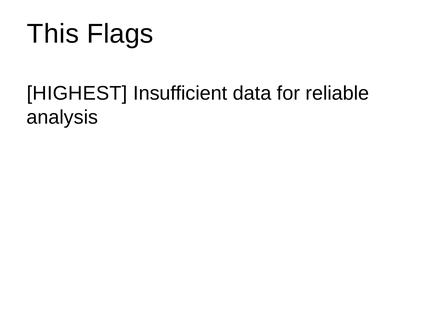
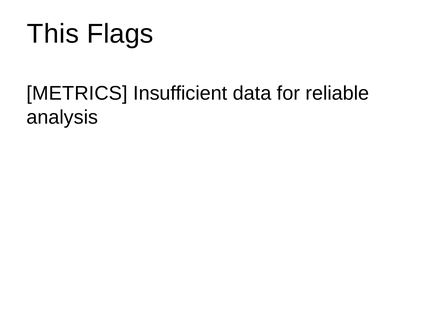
HIGHEST: HIGHEST -> METRICS
